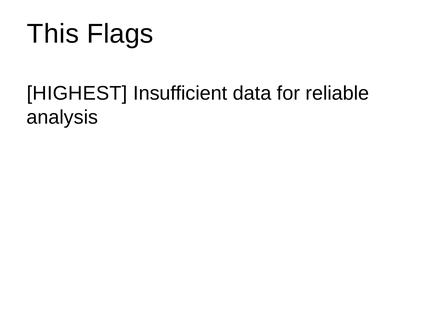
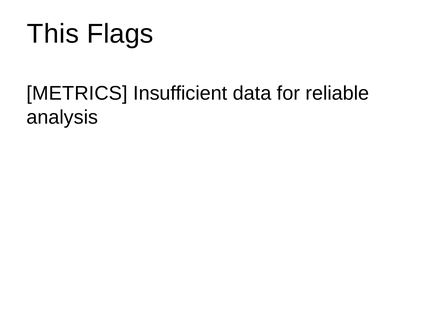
HIGHEST: HIGHEST -> METRICS
